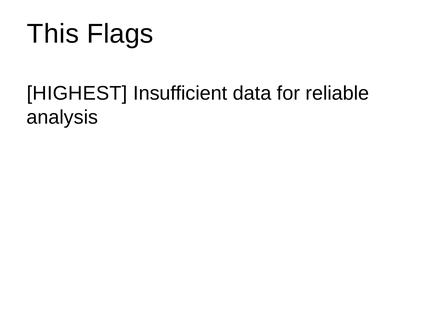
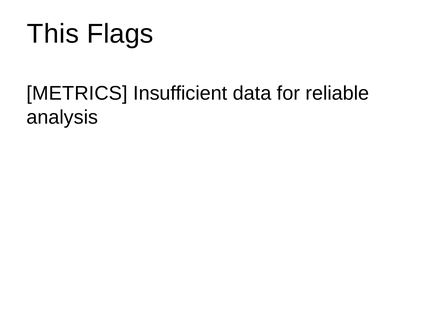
HIGHEST: HIGHEST -> METRICS
